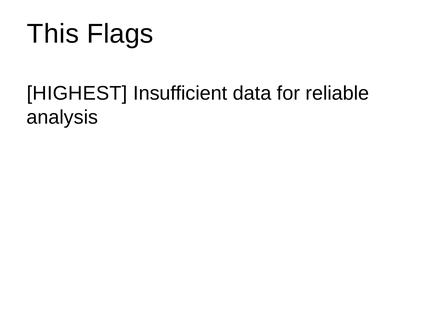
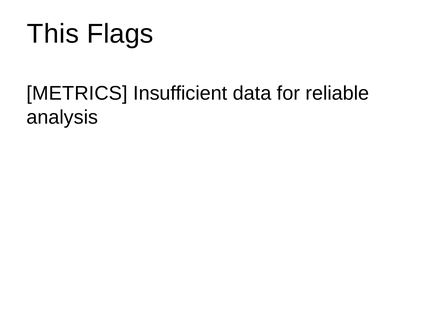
HIGHEST: HIGHEST -> METRICS
